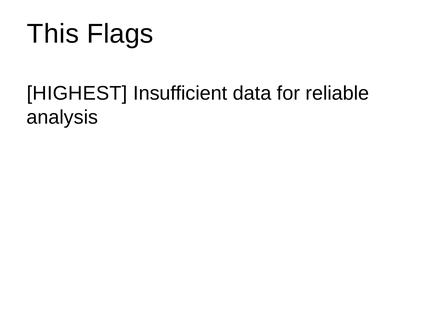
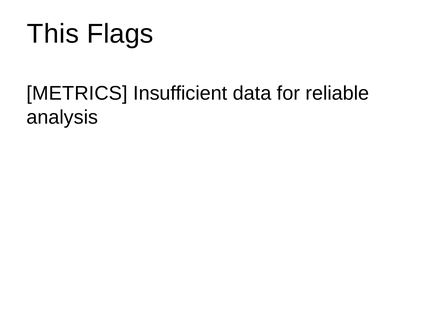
HIGHEST: HIGHEST -> METRICS
